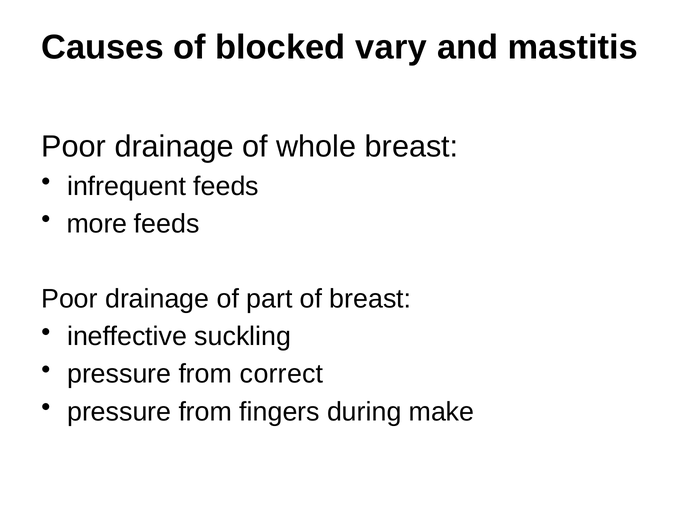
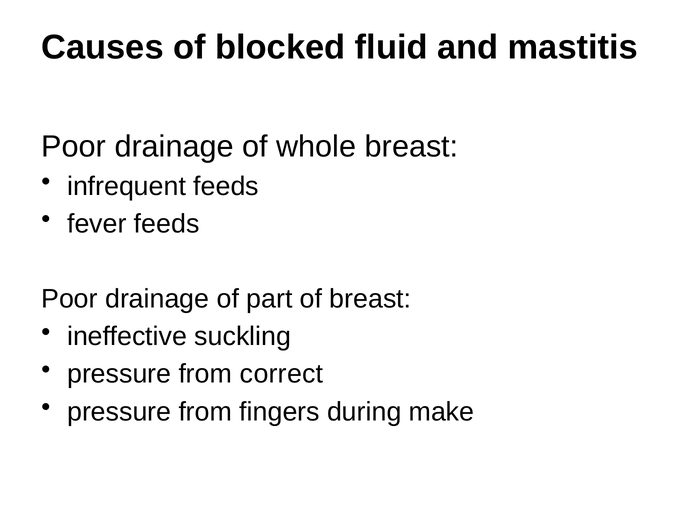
vary: vary -> fluid
more: more -> fever
